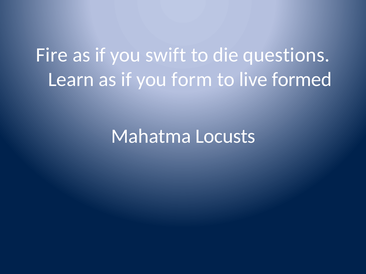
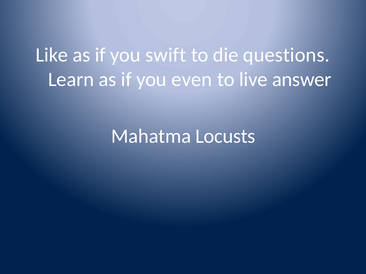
Fire: Fire -> Like
form: form -> even
formed: formed -> answer
